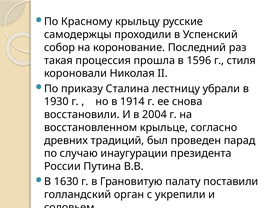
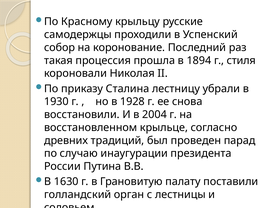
1596: 1596 -> 1894
1914: 1914 -> 1928
укрепили: укрепили -> лестницы
